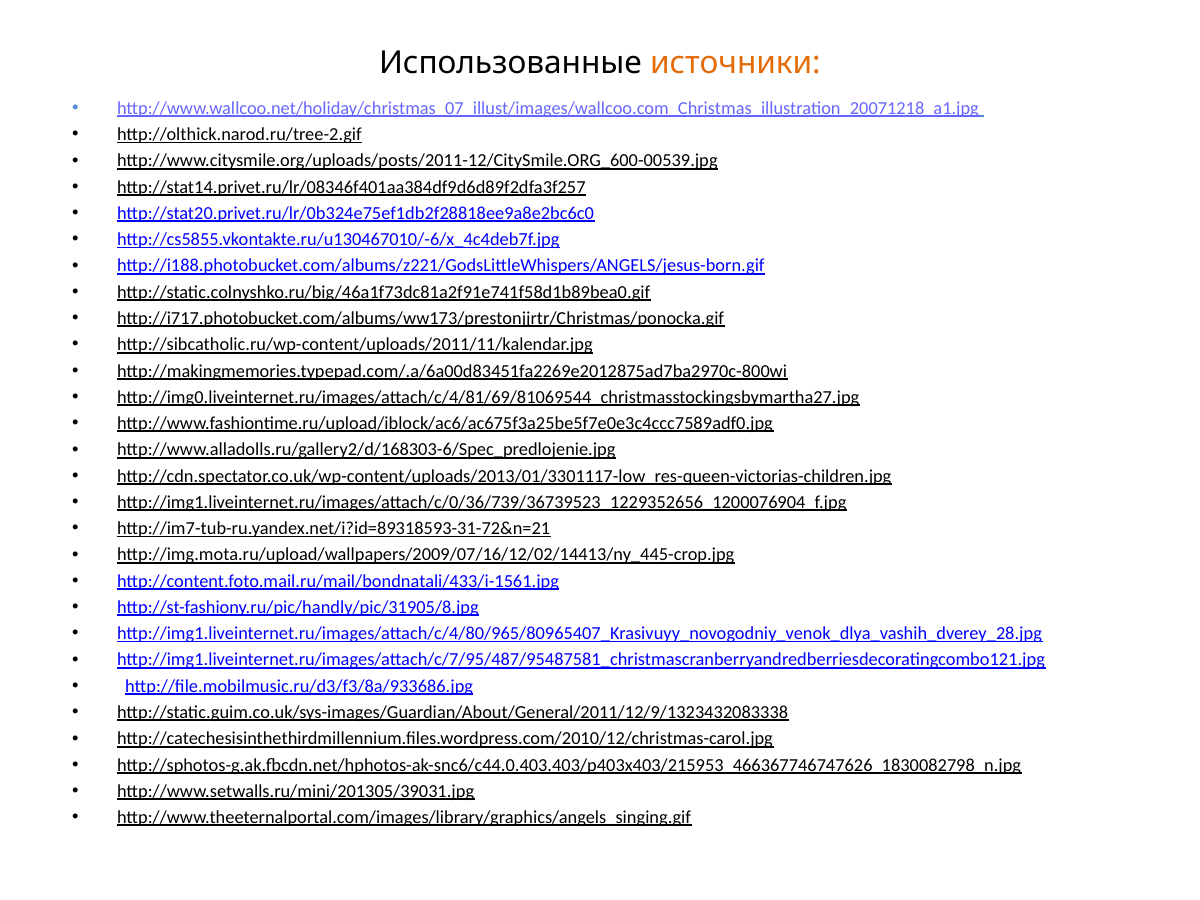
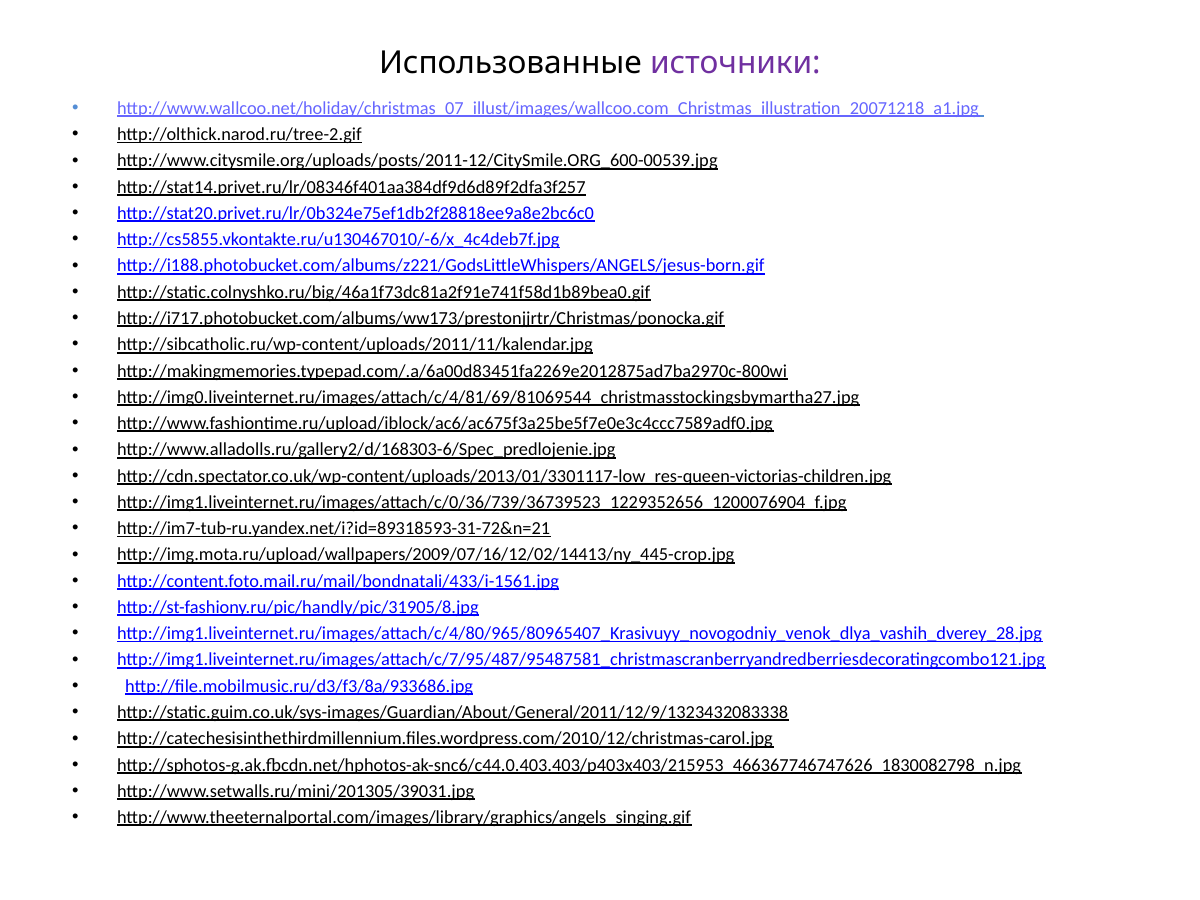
источники colour: orange -> purple
